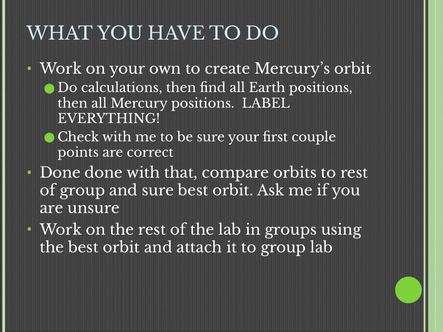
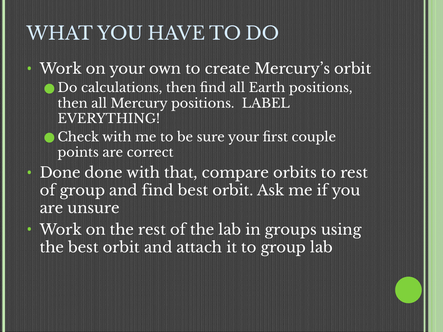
and sure: sure -> find
